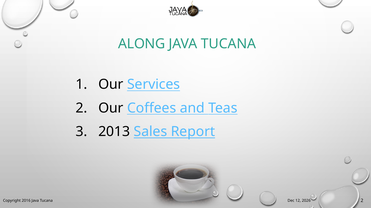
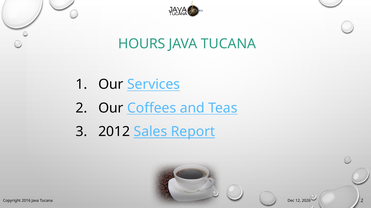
ALONG: ALONG -> HOURS
2013: 2013 -> 2012
